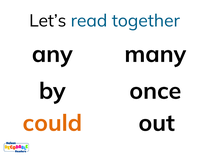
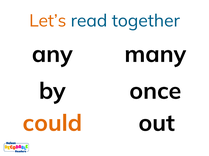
Let’s colour: black -> orange
